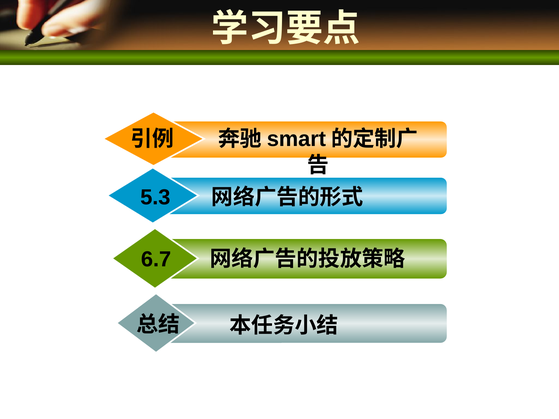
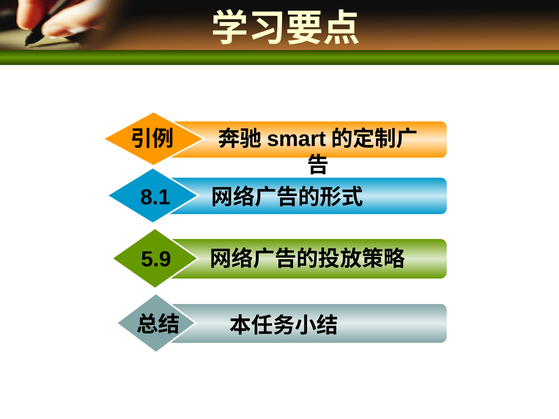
5.3: 5.3 -> 8.1
6.7: 6.7 -> 5.9
